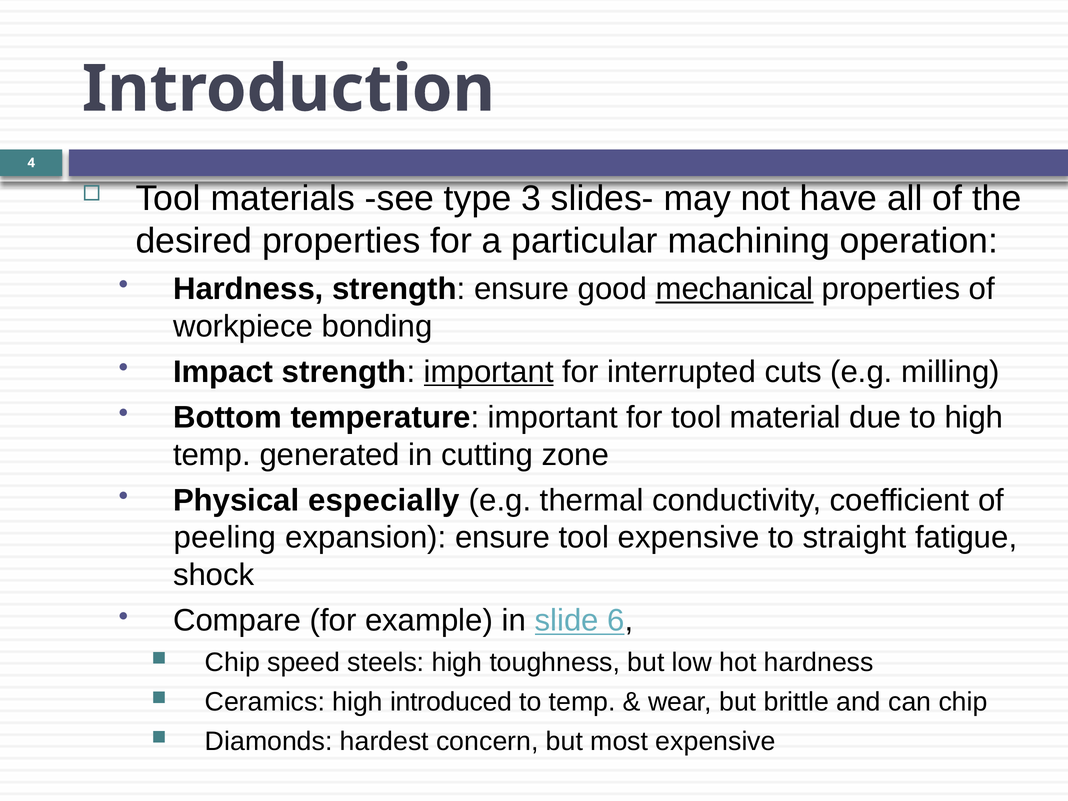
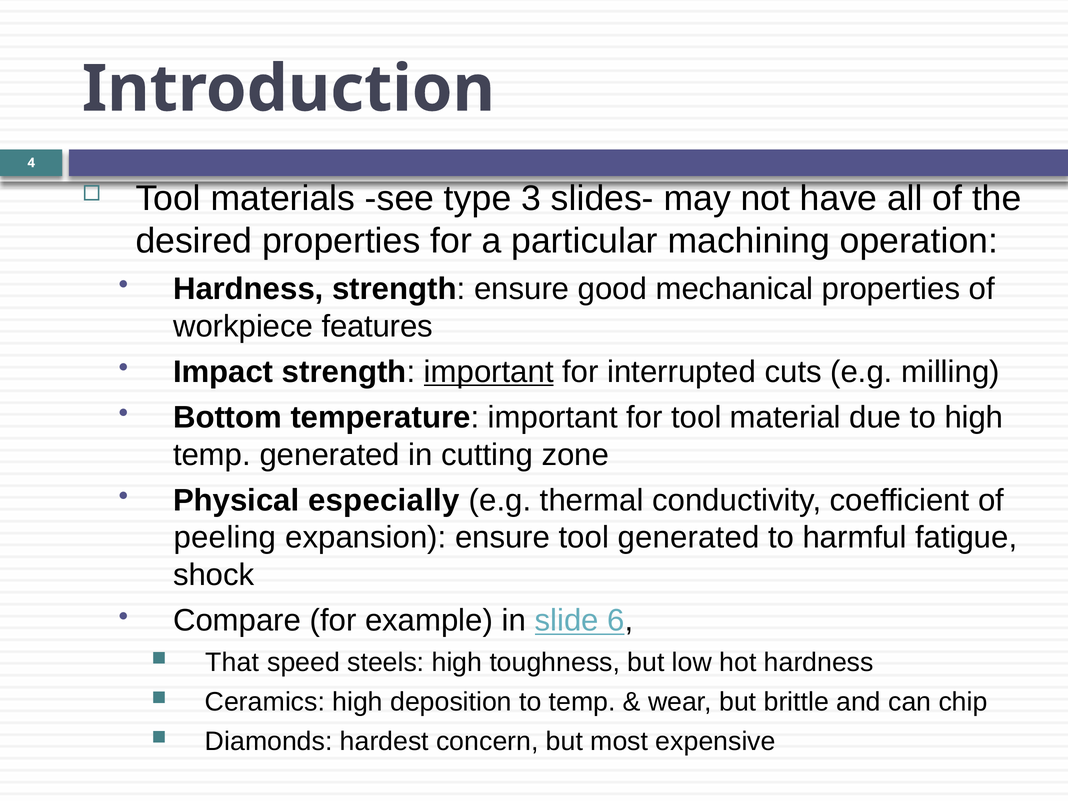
mechanical underline: present -> none
bonding: bonding -> features
tool expensive: expensive -> generated
straight: straight -> harmful
Chip at (232, 662): Chip -> That
introduced: introduced -> deposition
